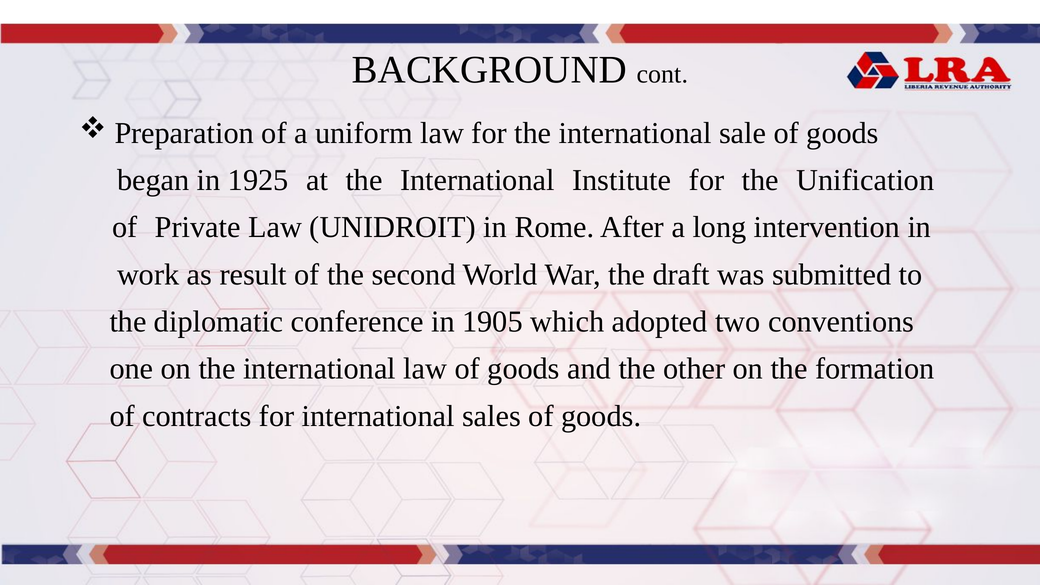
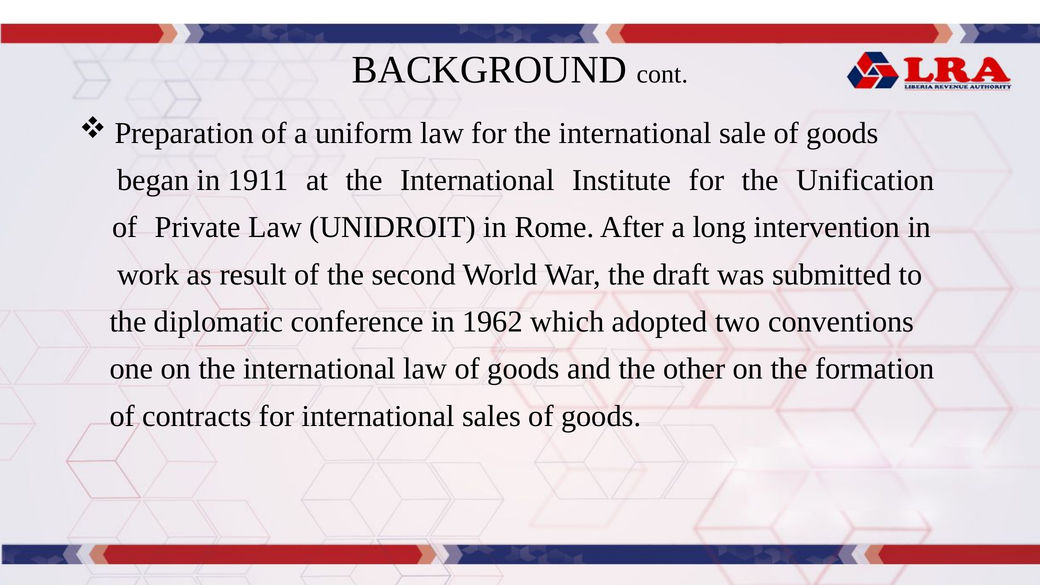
1925: 1925 -> 1911
1905: 1905 -> 1962
